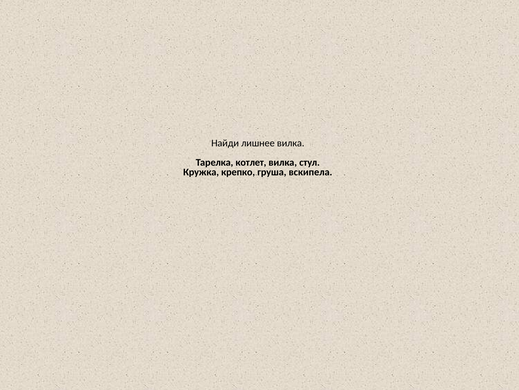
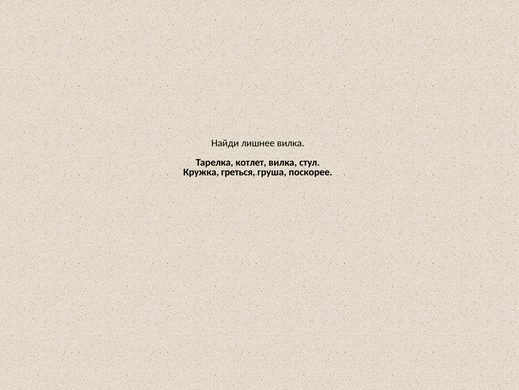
крепко: крепко -> греться
вскипела: вскипела -> поскорее
